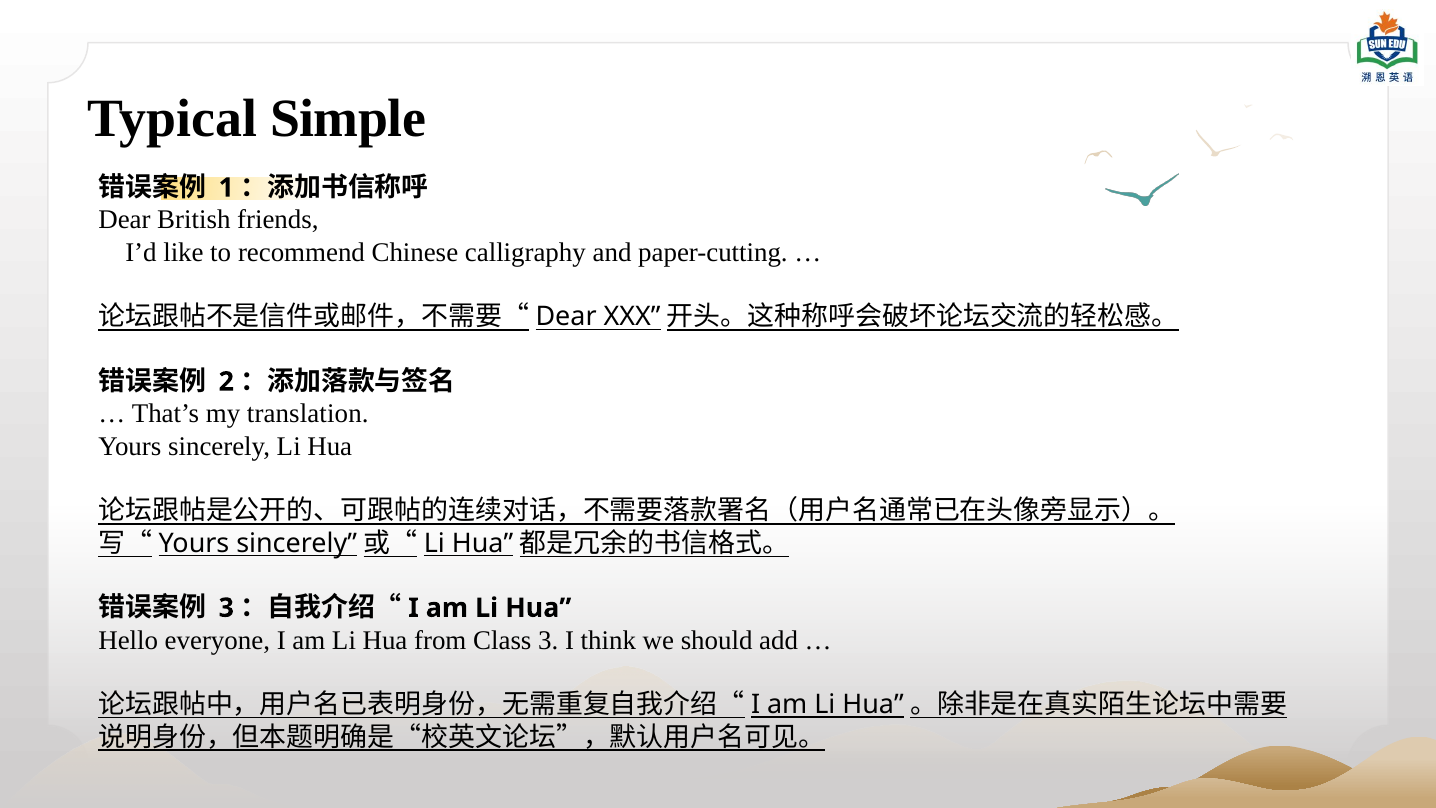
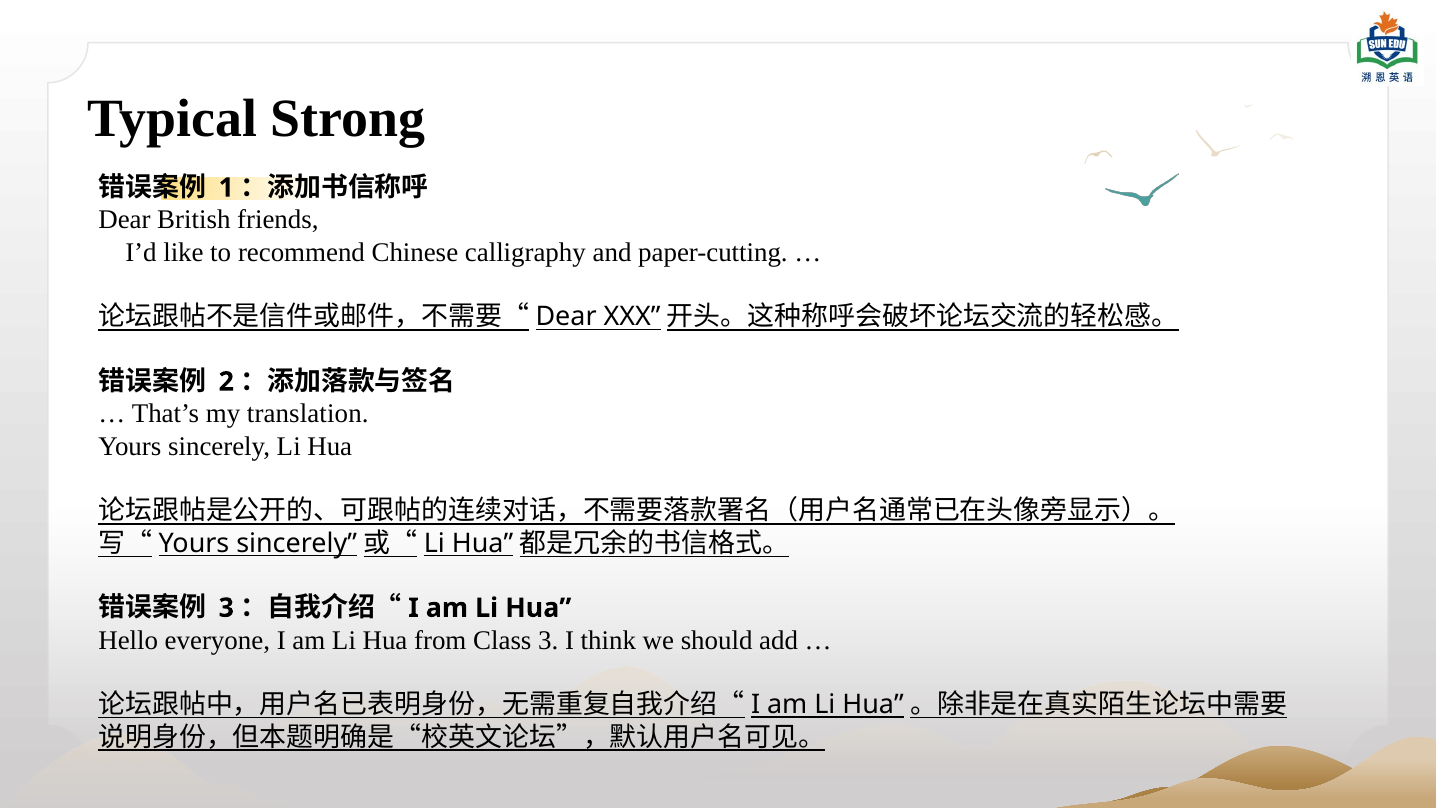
Simple: Simple -> Strong
